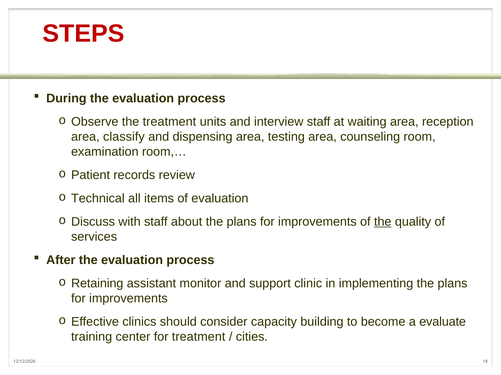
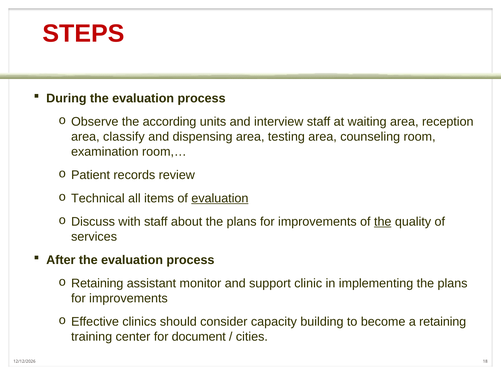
the treatment: treatment -> according
evaluation at (220, 199) underline: none -> present
a evaluate: evaluate -> retaining
for treatment: treatment -> document
